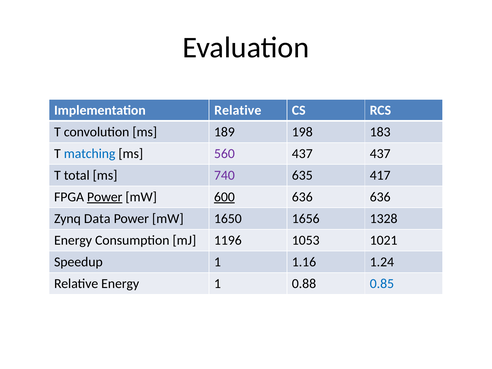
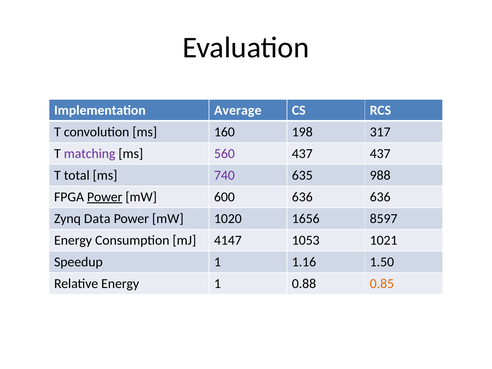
Implementation Relative: Relative -> Average
189: 189 -> 160
183: 183 -> 317
matching colour: blue -> purple
417: 417 -> 988
600 underline: present -> none
1650: 1650 -> 1020
1328: 1328 -> 8597
1196: 1196 -> 4147
1.24: 1.24 -> 1.50
0.85 colour: blue -> orange
